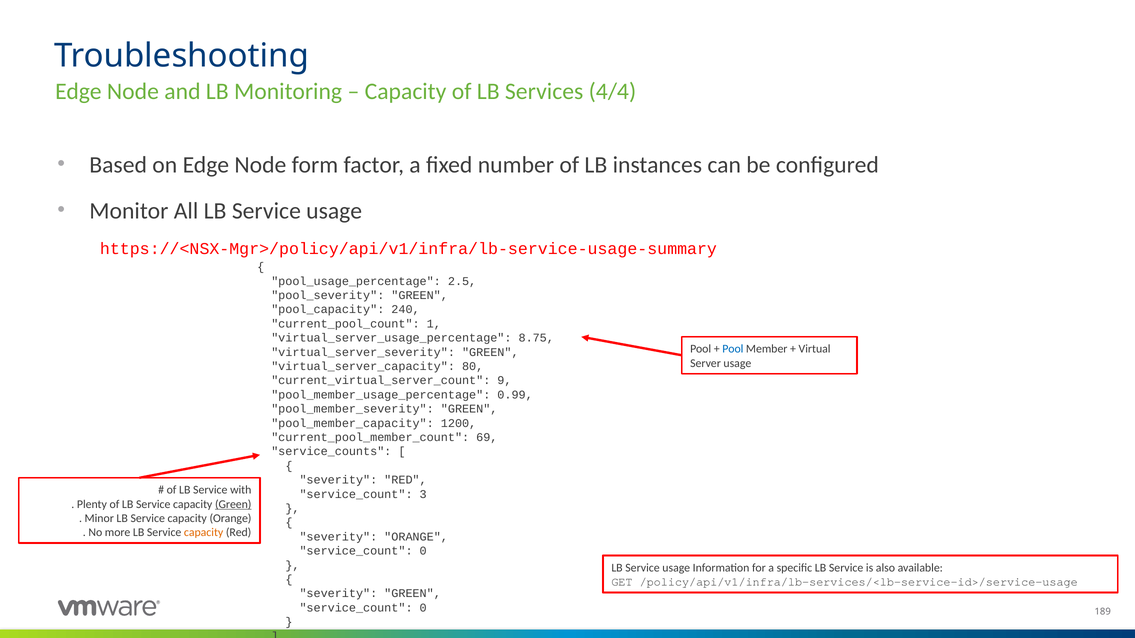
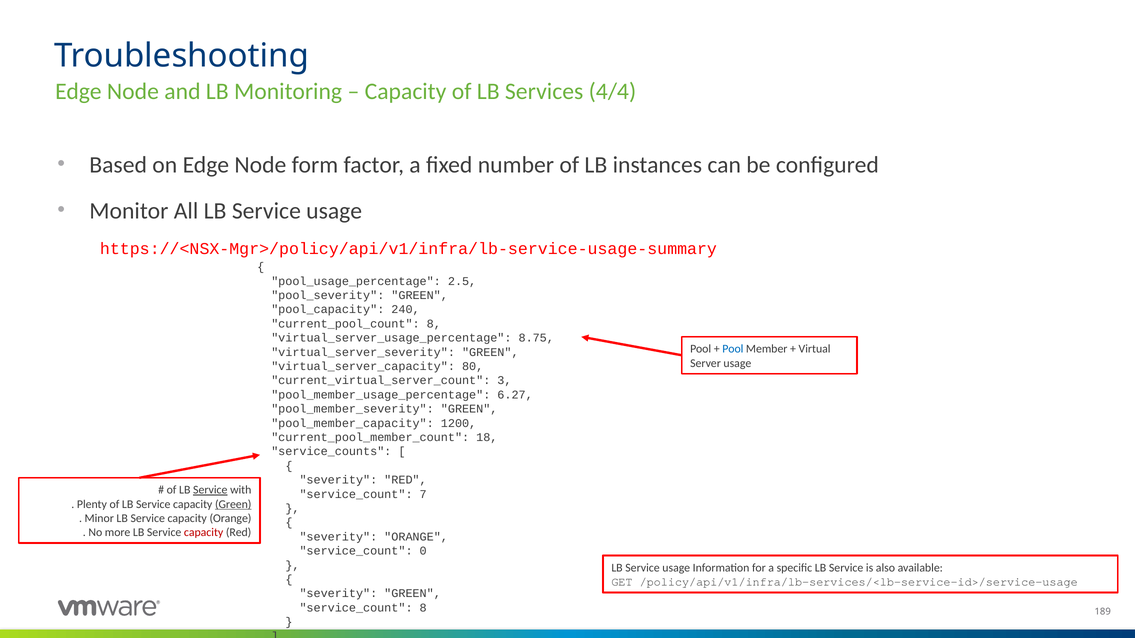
current_pool_count 1: 1 -> 8
9: 9 -> 3
0.99: 0.99 -> 6.27
69: 69 -> 18
Service at (210, 490) underline: none -> present
3: 3 -> 7
capacity at (204, 533) colour: orange -> red
0 at (423, 608): 0 -> 8
